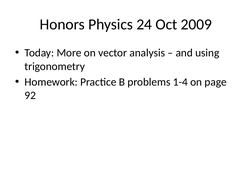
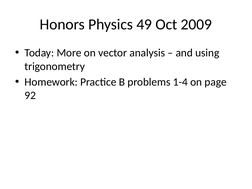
24: 24 -> 49
